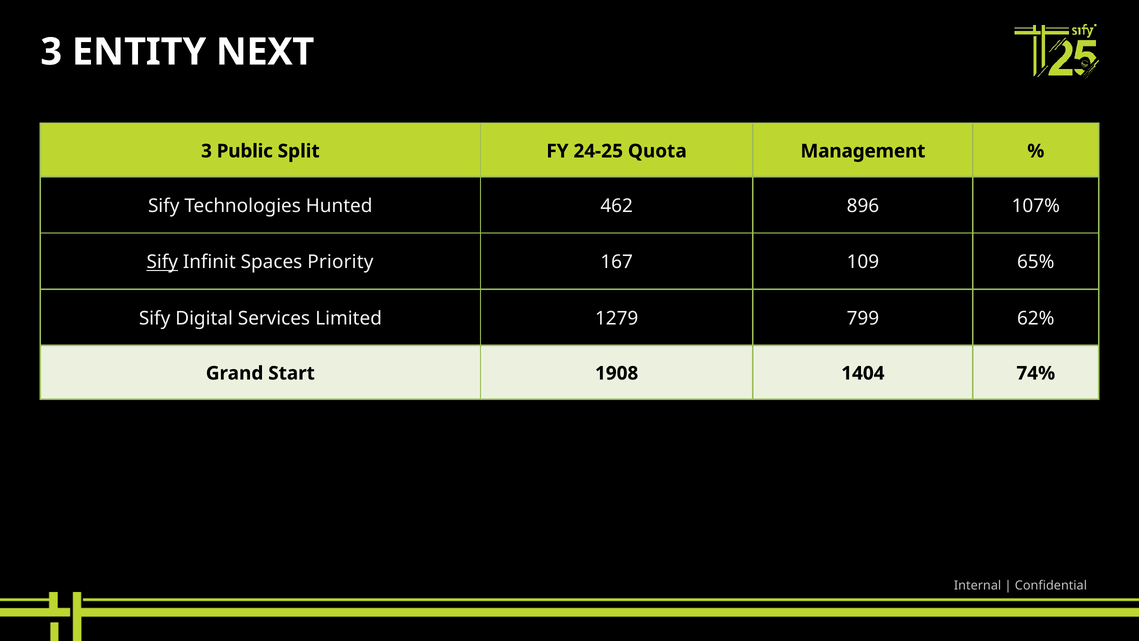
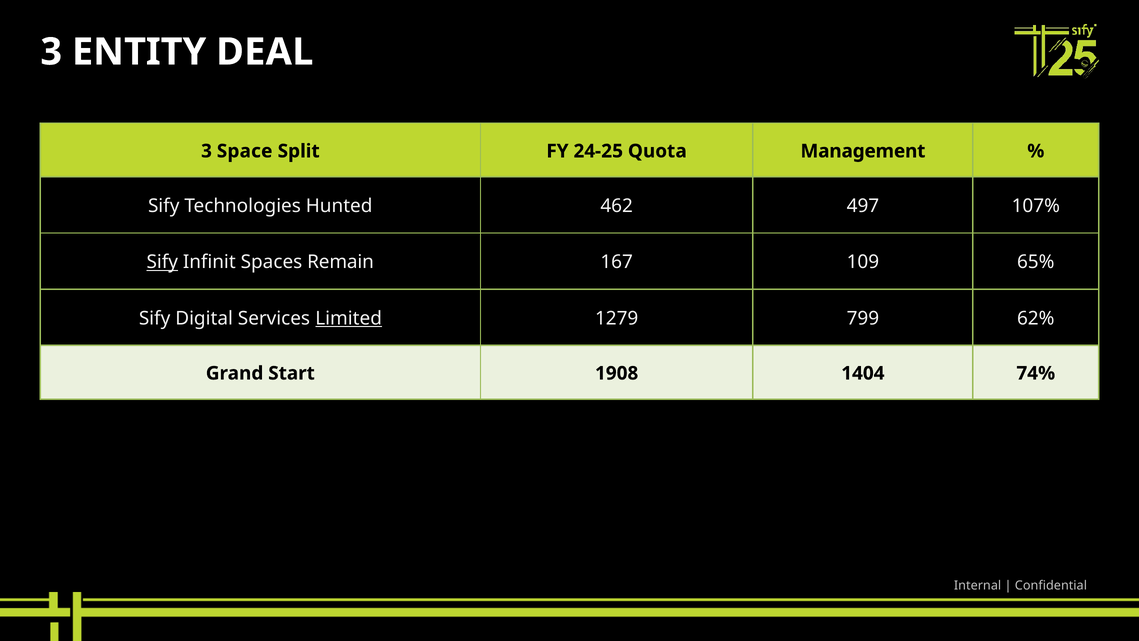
NEXT: NEXT -> DEAL
Public: Public -> Space
896: 896 -> 497
Priority: Priority -> Remain
Limited underline: none -> present
